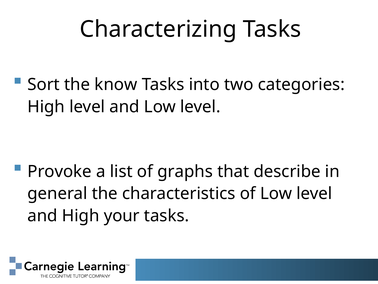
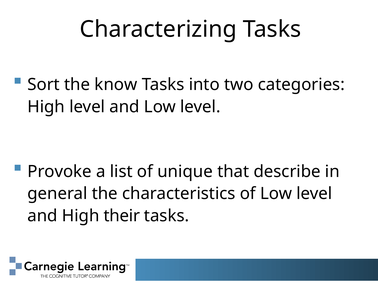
graphs: graphs -> unique
your: your -> their
